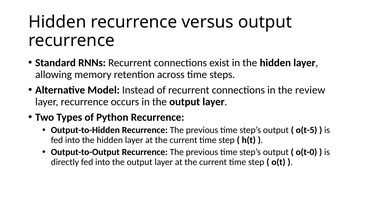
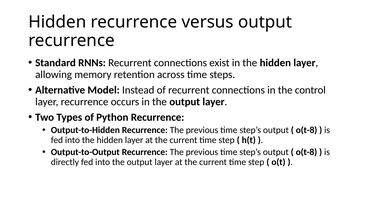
review: review -> control
o(t-5 at (307, 130): o(t-5 -> o(t-8
o(t-0 at (306, 152): o(t-0 -> o(t-8
